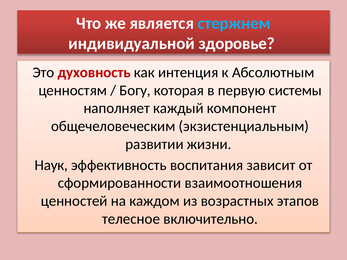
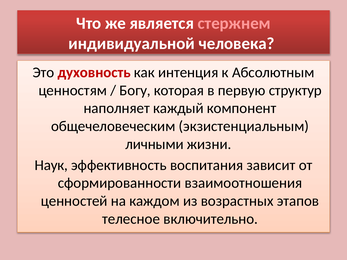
стержнем colour: light blue -> pink
здоровье: здоровье -> человека
системы: системы -> структур
развитии: развитии -> личными
